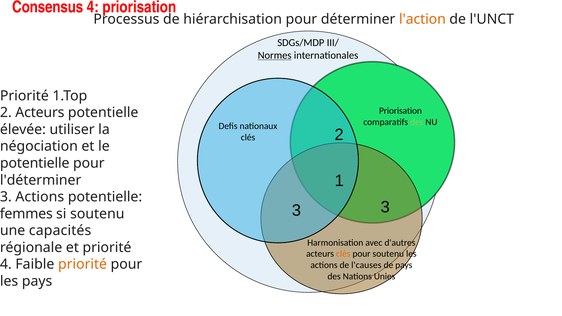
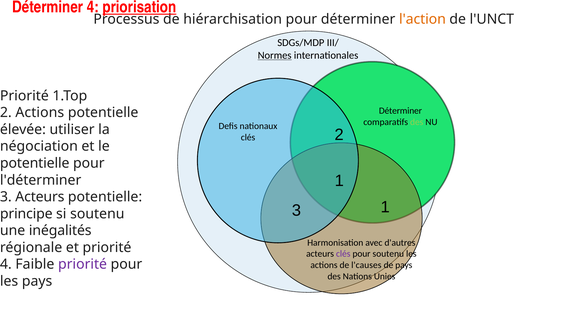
Consensus at (48, 7): Consensus -> Déterminer
priorisation at (139, 7) underline: none -> present
Priorisation at (400, 111): Priorisation -> Déterminer
2 Acteurs: Acteurs -> Actions
3 Actions: Actions -> Acteurs
3 3: 3 -> 1
femmes: femmes -> principe
capacités: capacités -> inégalités
clés at (343, 254) colour: orange -> purple
priorité at (83, 264) colour: orange -> purple
